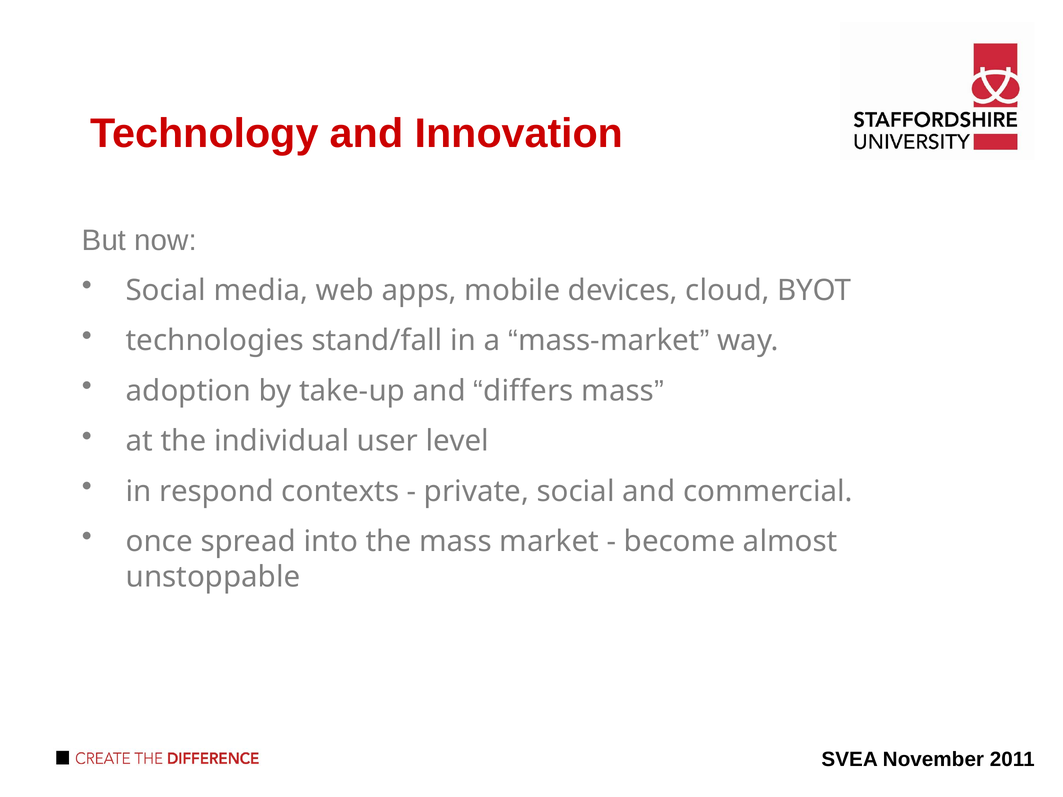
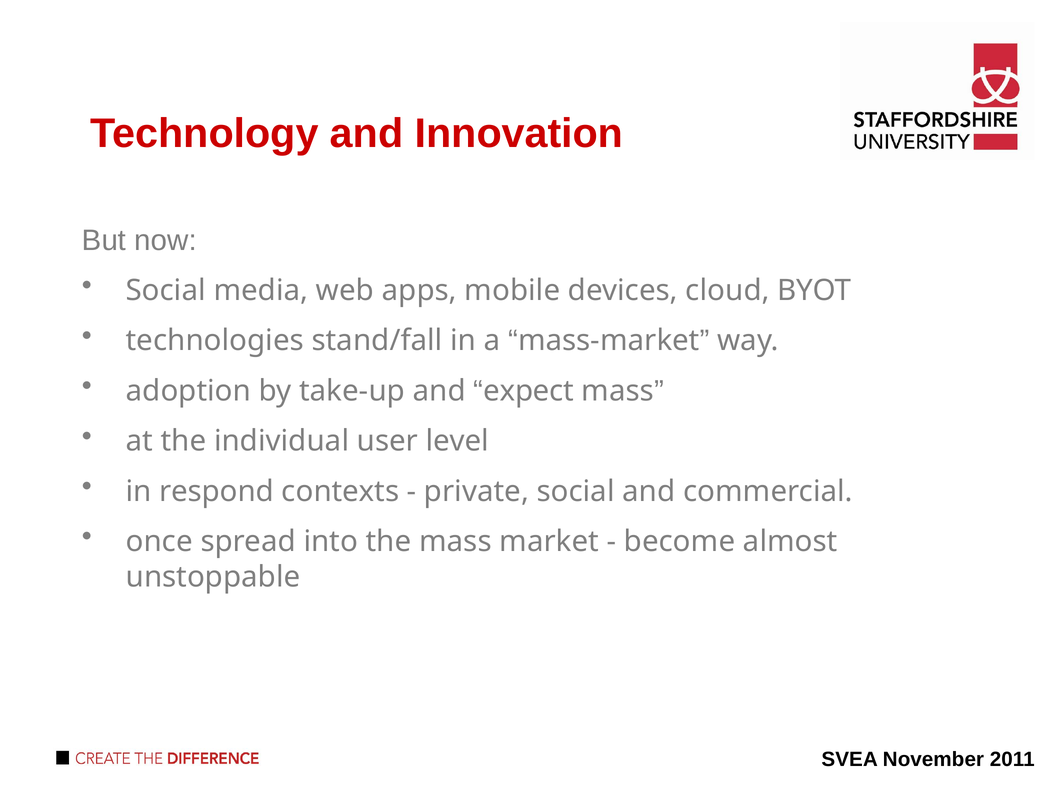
differs: differs -> expect
